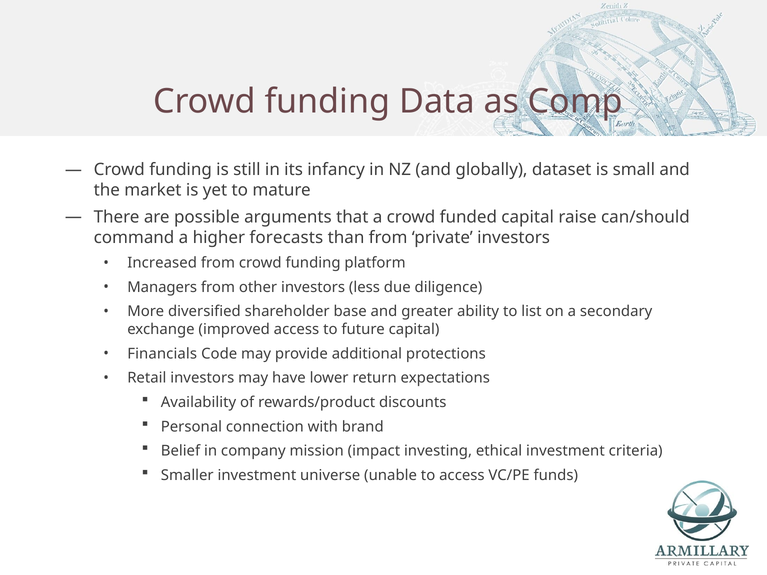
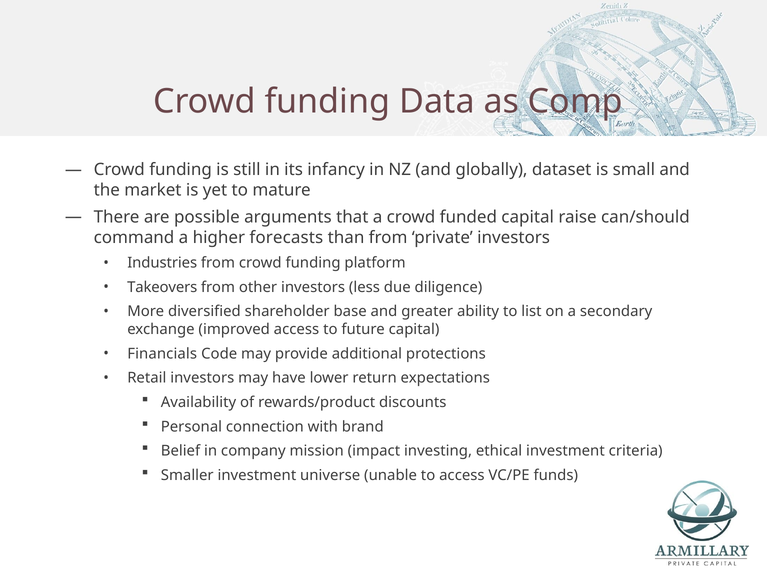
Increased: Increased -> Industries
Managers: Managers -> Takeovers
